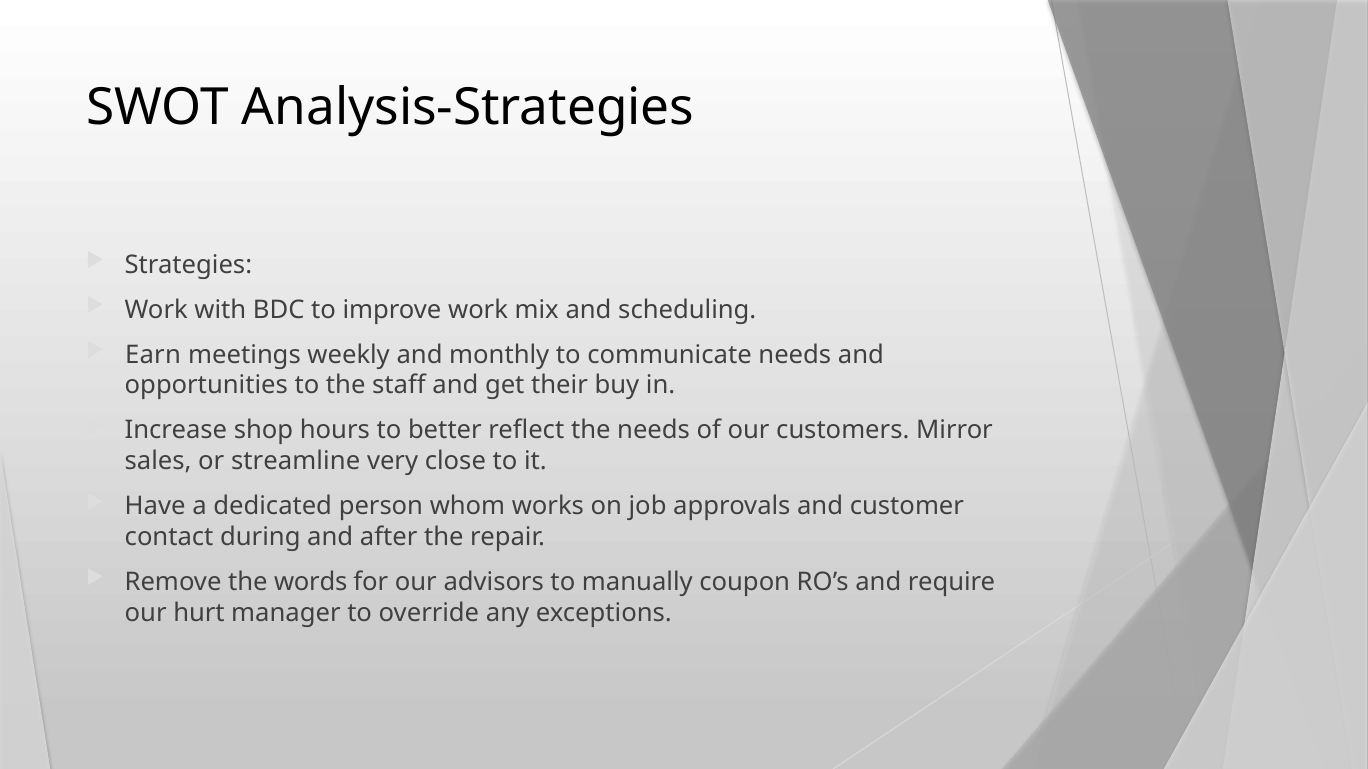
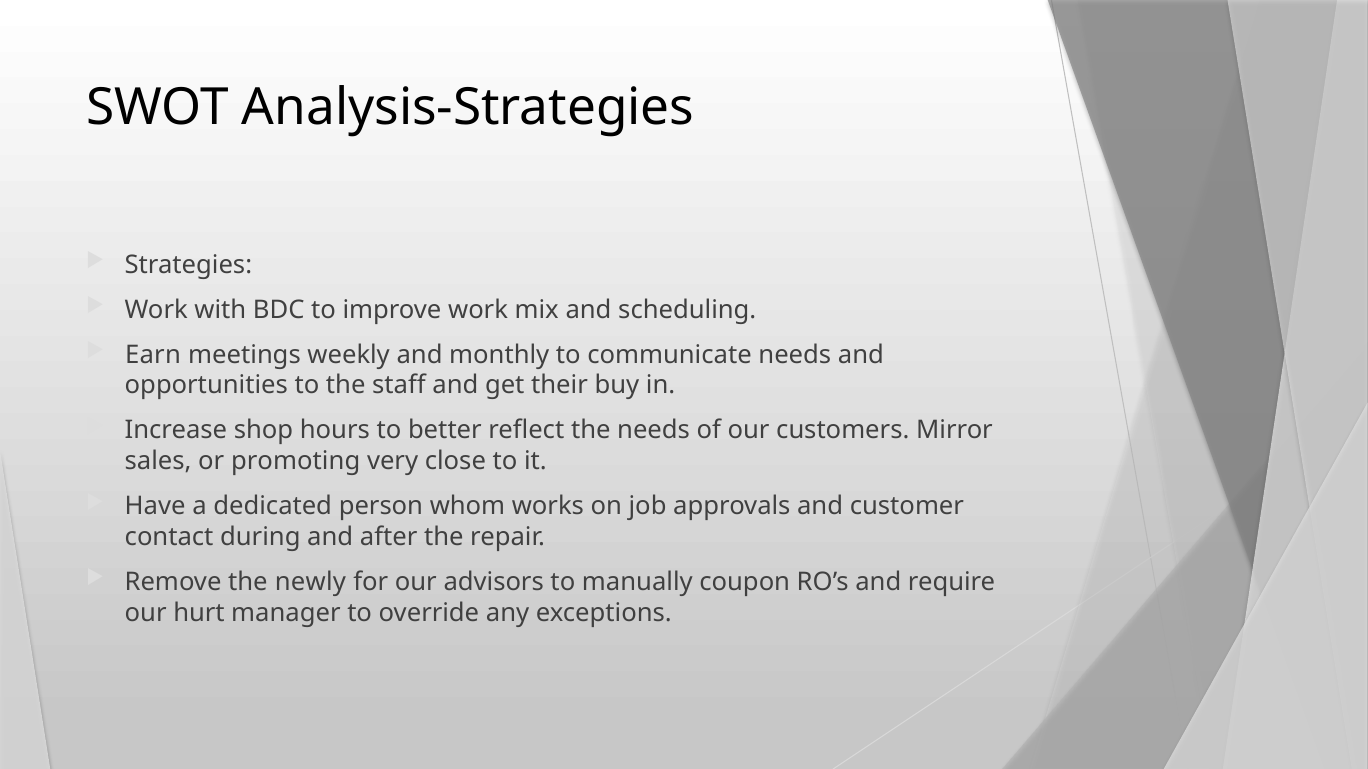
streamline: streamline -> promoting
words: words -> newly
